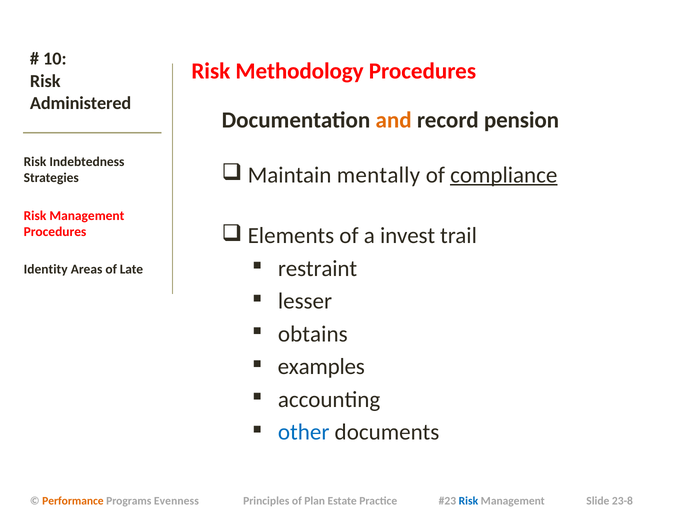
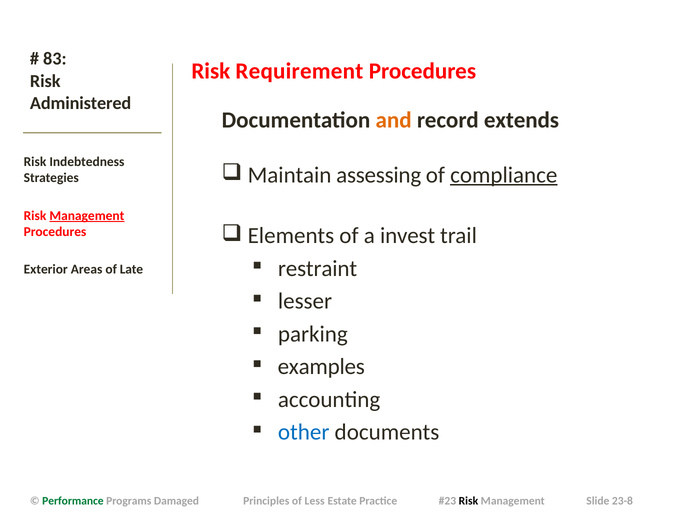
10: 10 -> 83
Methodology: Methodology -> Requirement
pension: pension -> extends
mentally: mentally -> assessing
Management at (87, 216) underline: none -> present
Identity: Identity -> Exterior
obtains: obtains -> parking
Performance colour: orange -> green
Evenness: Evenness -> Damaged
Plan: Plan -> Less
Risk at (468, 501) colour: blue -> black
